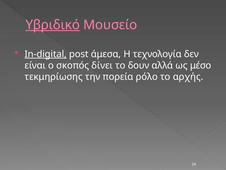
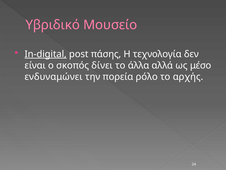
Υβριδικό underline: present -> none
άμεσα: άμεσα -> πάσης
δουν: δουν -> άλλα
τεκμηρίωσης: τεκμηρίωσης -> ενδυναμώνει
